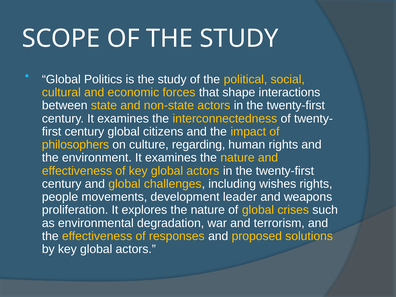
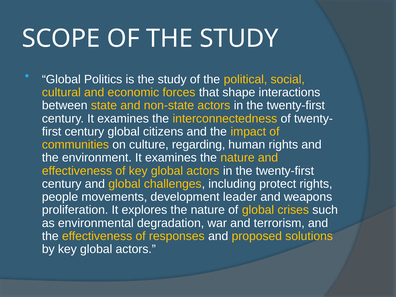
philosophers: philosophers -> communities
wishes: wishes -> protect
